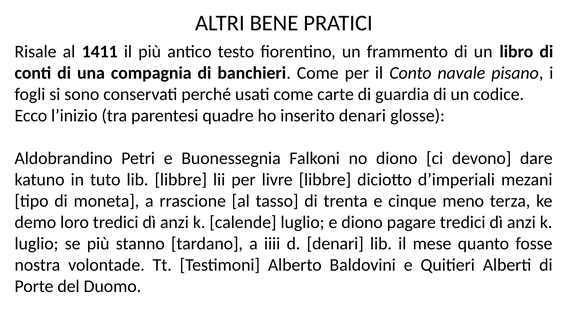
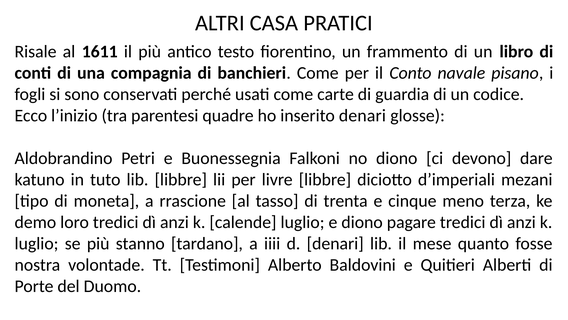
BENE: BENE -> CASA
1411: 1411 -> 1611
